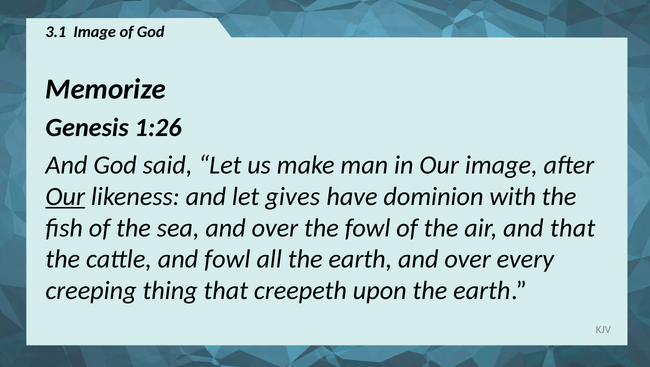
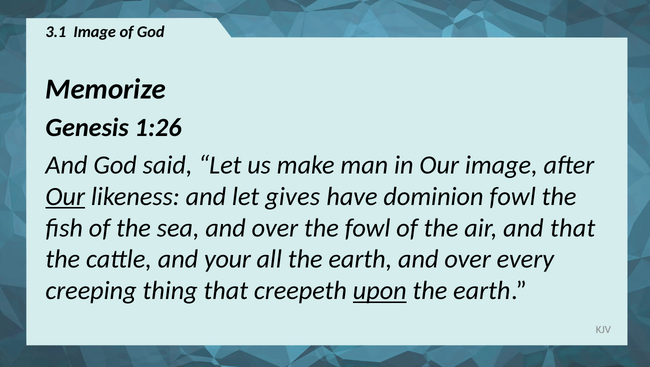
dominion with: with -> fowl
and fowl: fowl -> your
upon underline: none -> present
